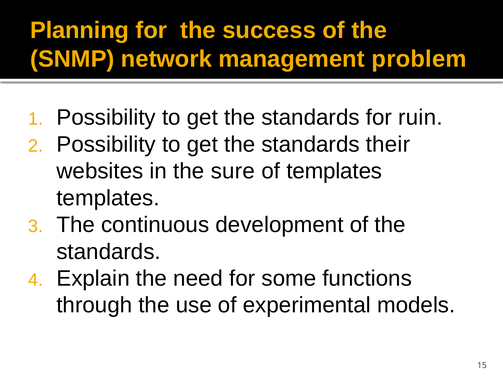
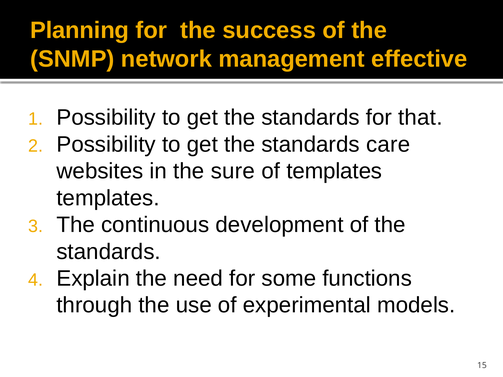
problem: problem -> effective
ruin: ruin -> that
their: their -> care
